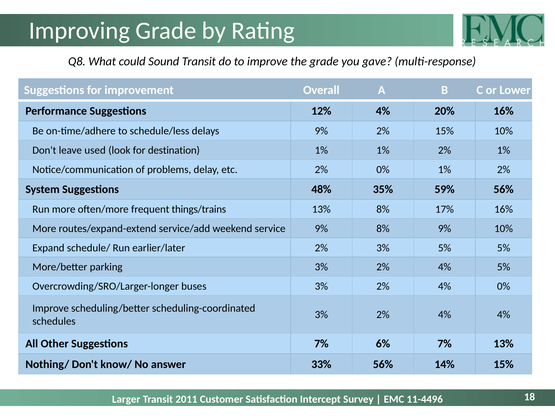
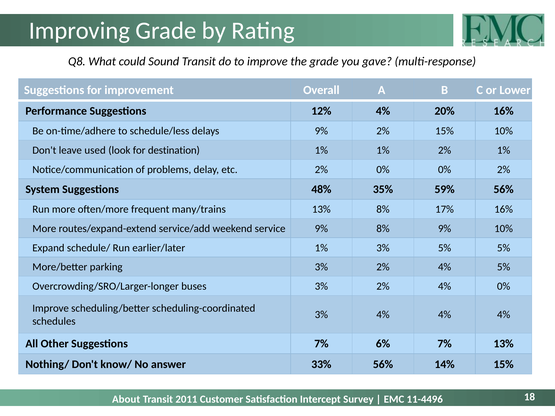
0% 1%: 1% -> 0%
things/trains: things/trains -> many/trains
earlier/later 2%: 2% -> 1%
2% at (383, 315): 2% -> 4%
Larger: Larger -> About
